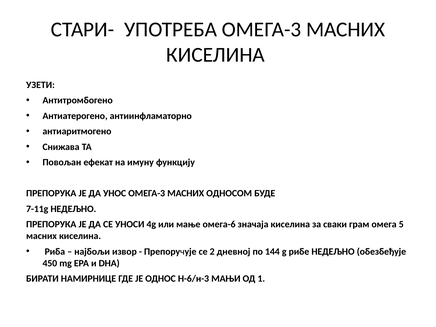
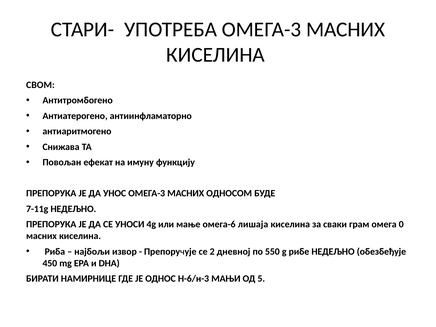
УЗЕТИ: УЗЕТИ -> СВОМ
значаја: значаја -> лишаја
5: 5 -> 0
144: 144 -> 550
1: 1 -> 5
